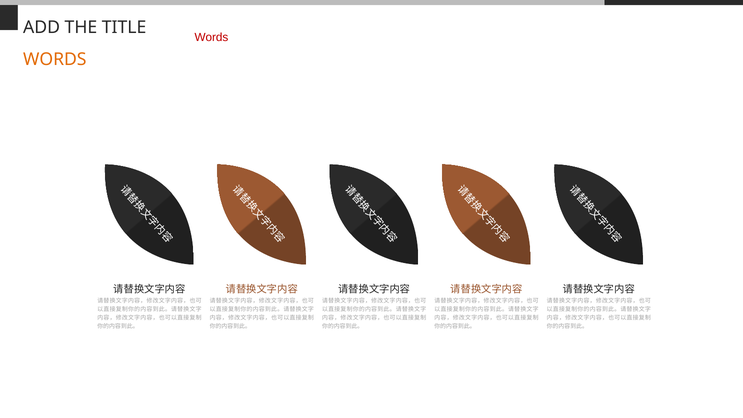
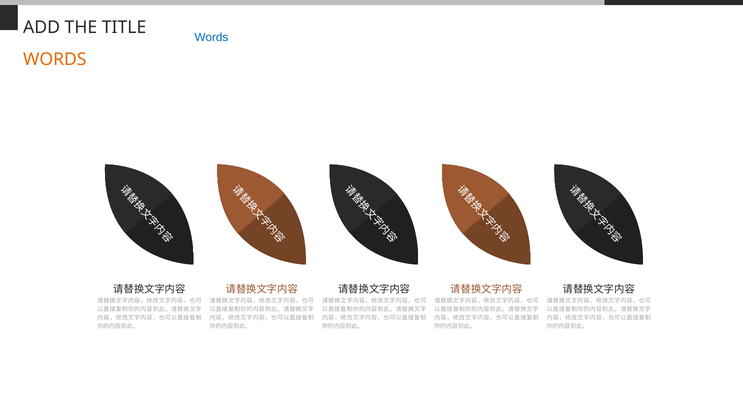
Words at (211, 37) colour: red -> blue
